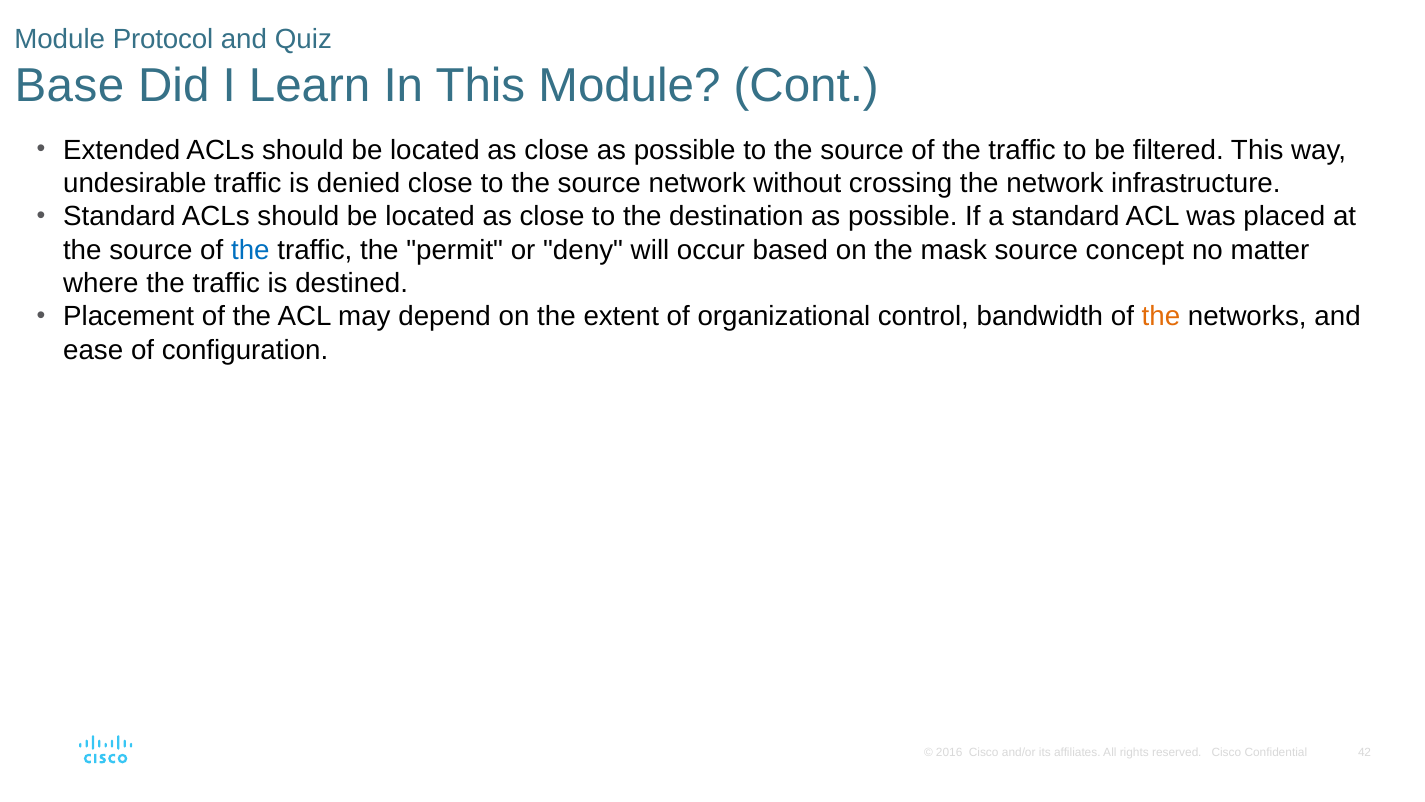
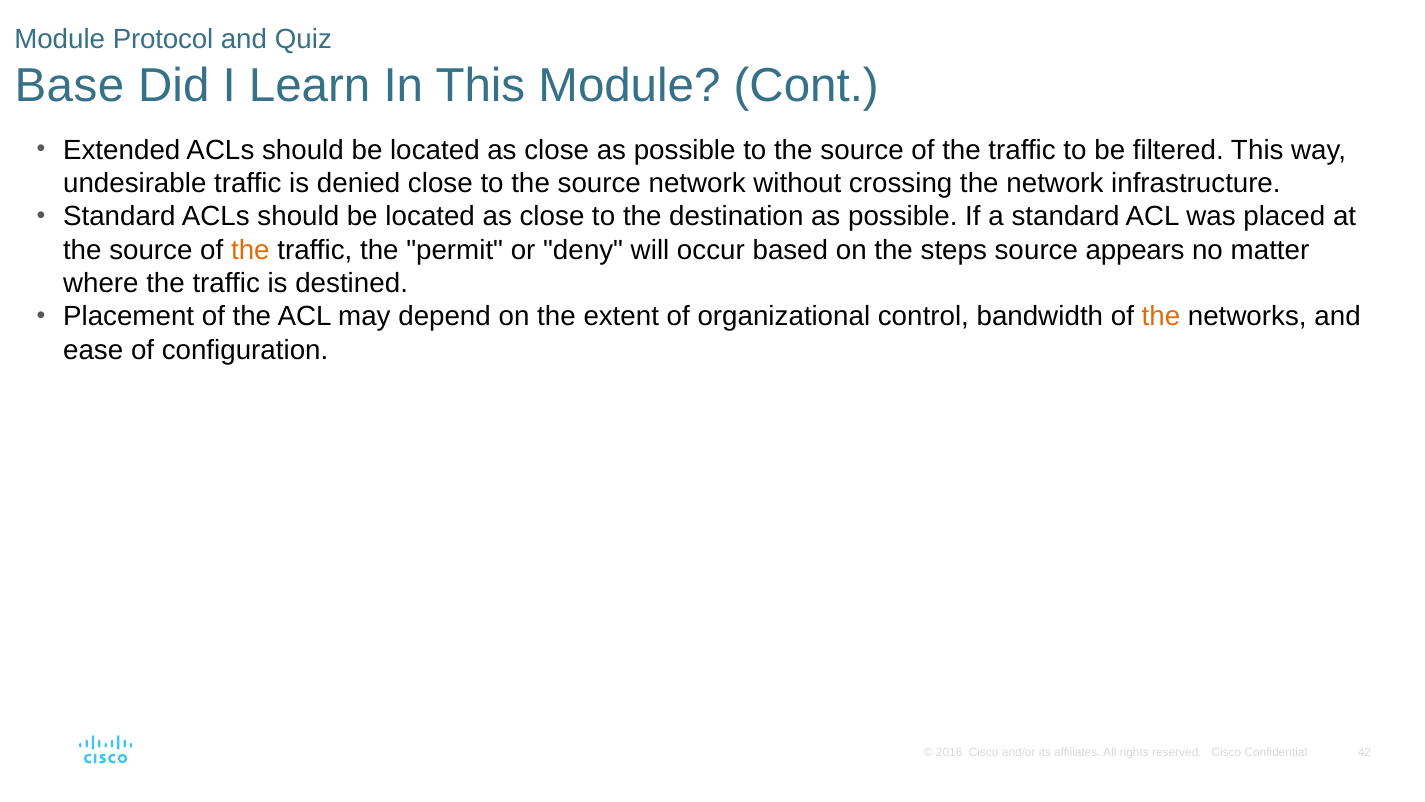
the at (250, 250) colour: blue -> orange
mask: mask -> steps
concept: concept -> appears
